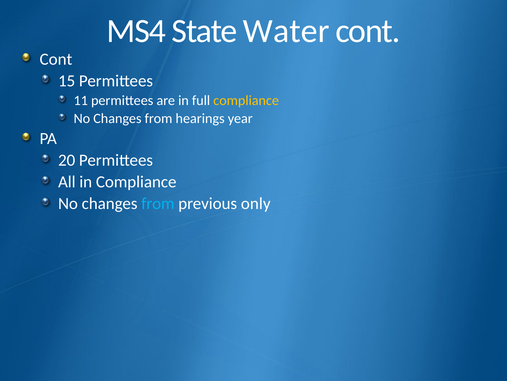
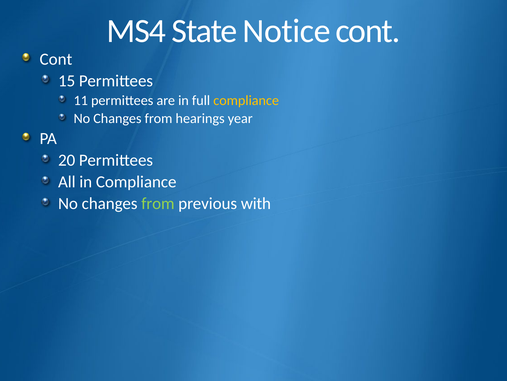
Water: Water -> Notice
from at (158, 203) colour: light blue -> light green
only: only -> with
